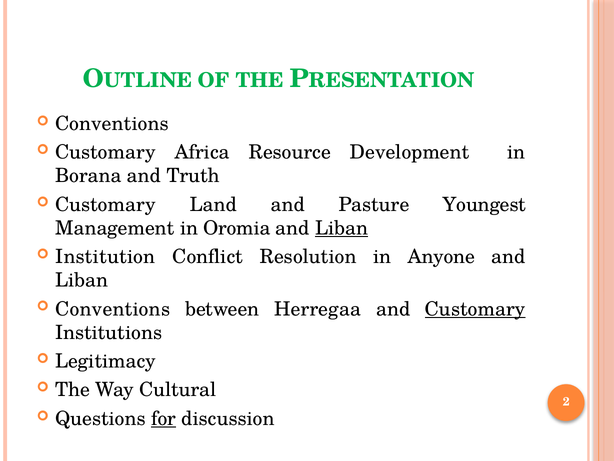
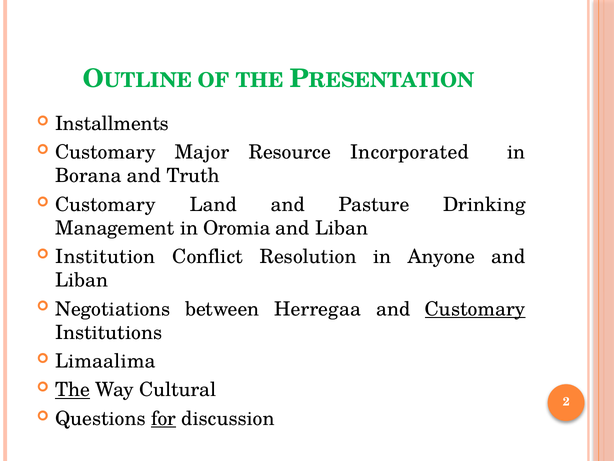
Conventions at (112, 124): Conventions -> Installments
Africa: Africa -> Major
Development: Development -> Incorporated
Youngest: Youngest -> Drinking
Liban at (342, 228) underline: present -> none
Conventions at (113, 309): Conventions -> Negotiations
Legitimacy: Legitimacy -> Limaalima
The at (73, 390) underline: none -> present
